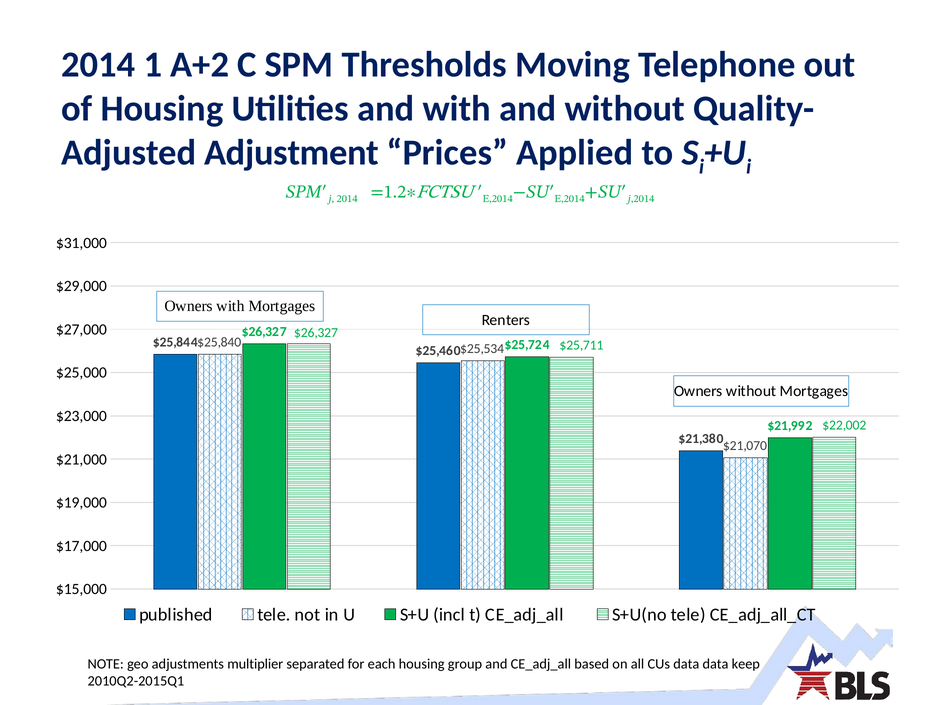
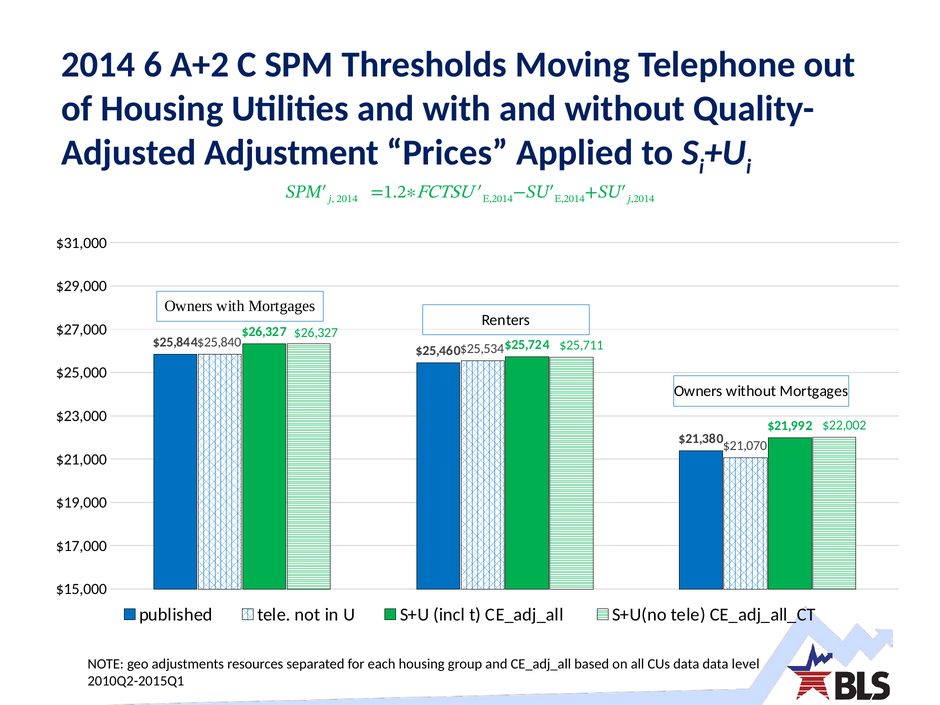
1: 1 -> 6
multiplier: multiplier -> resources
keep: keep -> level
